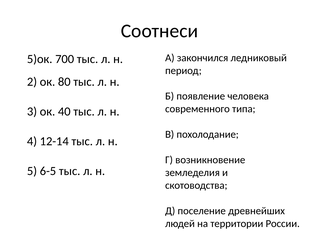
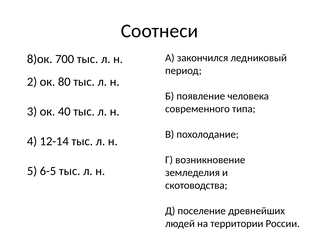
5)ок: 5)ок -> 8)ок
